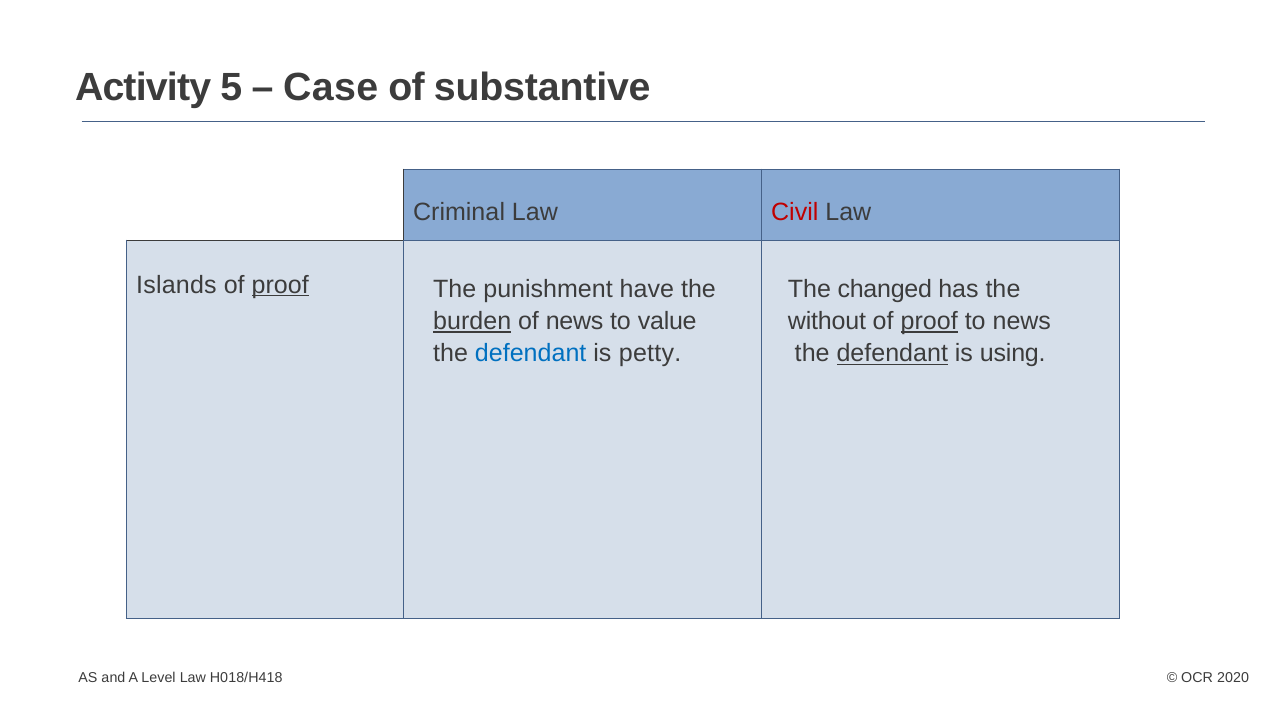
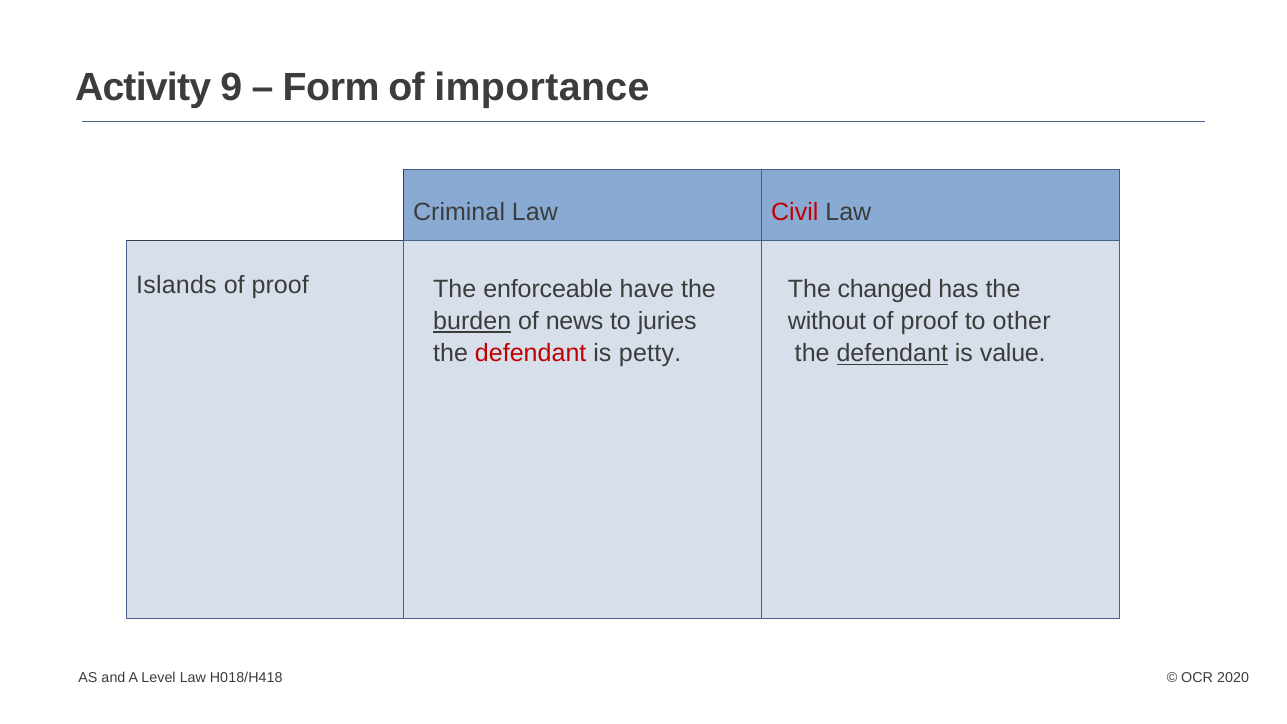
5: 5 -> 9
Case: Case -> Form
substantive: substantive -> importance
proof at (280, 285) underline: present -> none
punishment: punishment -> enforceable
value: value -> juries
proof at (929, 321) underline: present -> none
to news: news -> other
defendant at (531, 354) colour: blue -> red
using: using -> value
